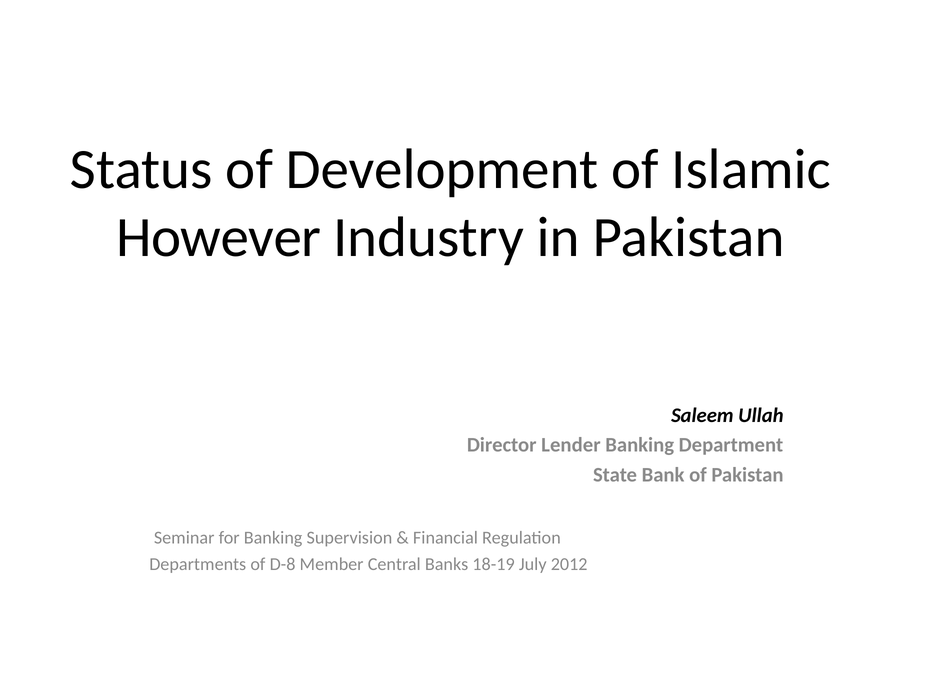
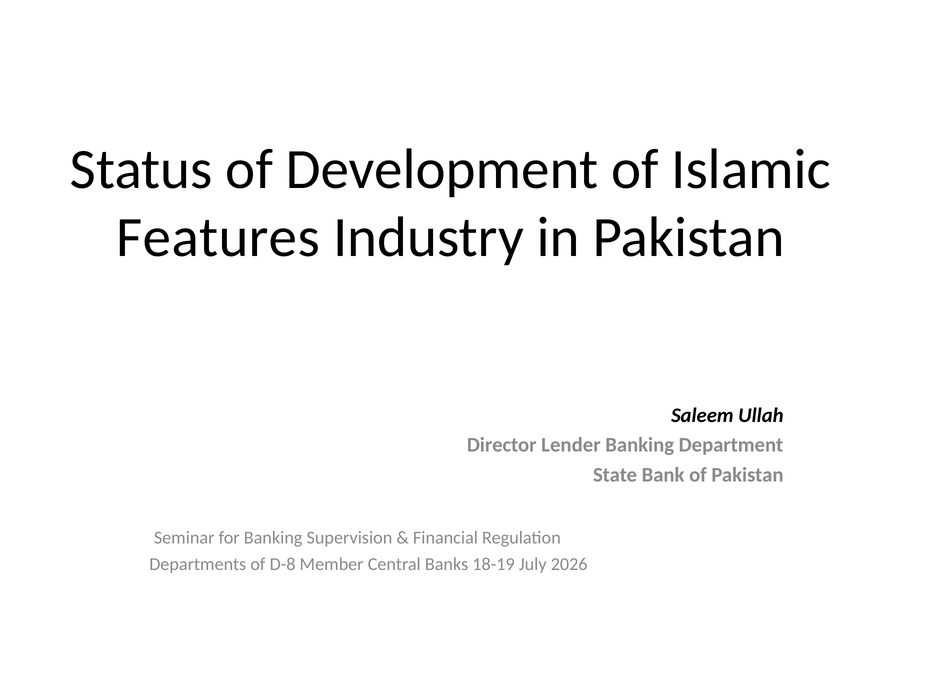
However: However -> Features
2012: 2012 -> 2026
